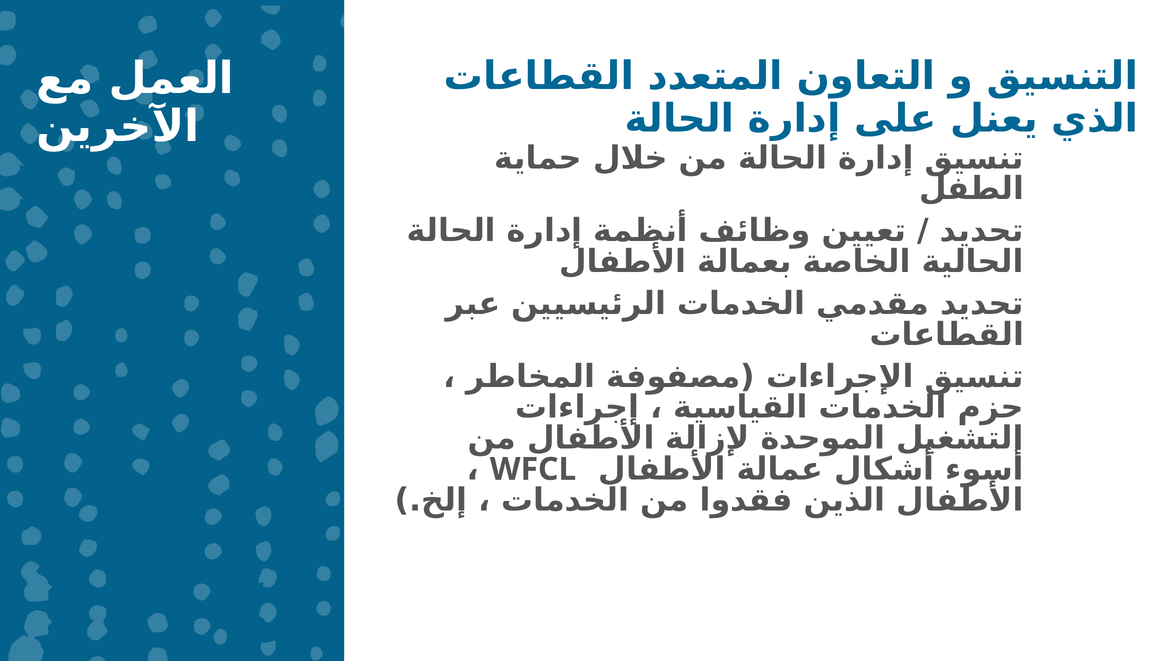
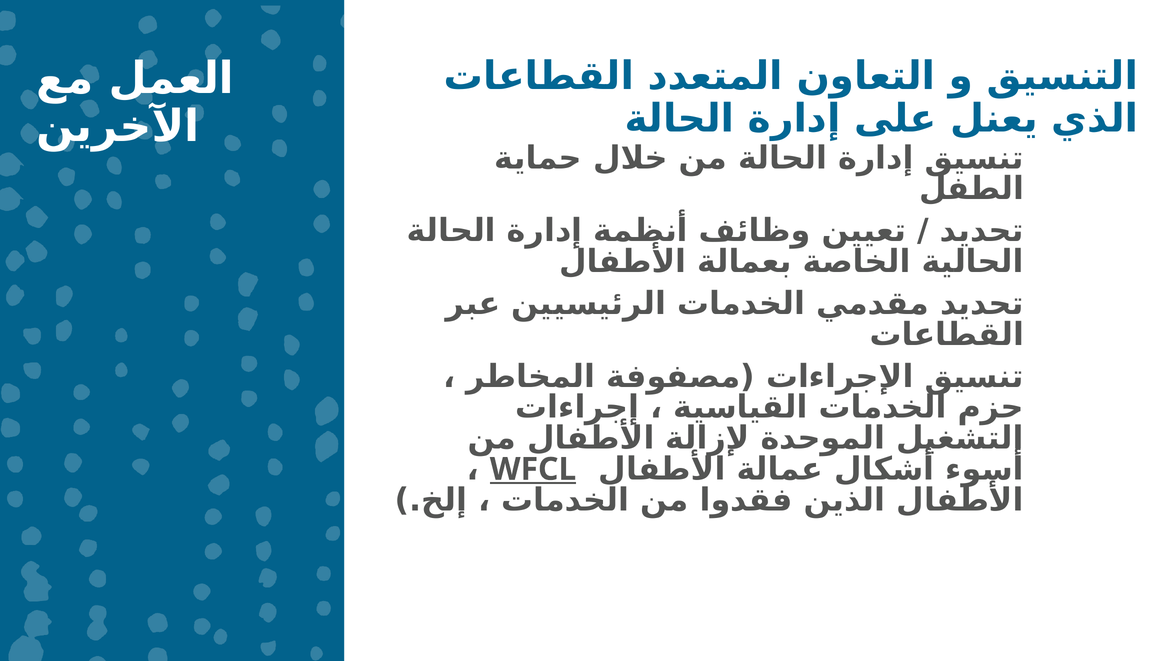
WFCL underline: none -> present
